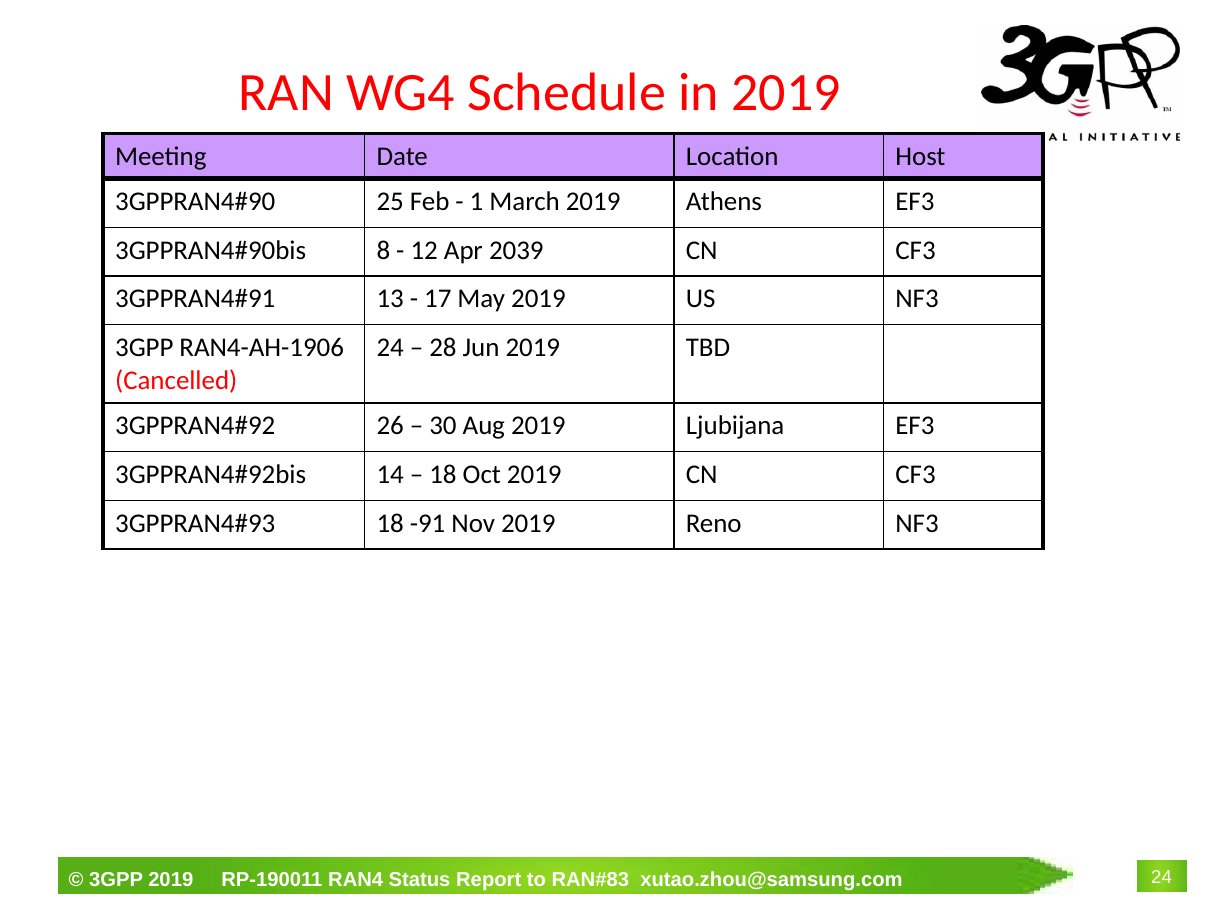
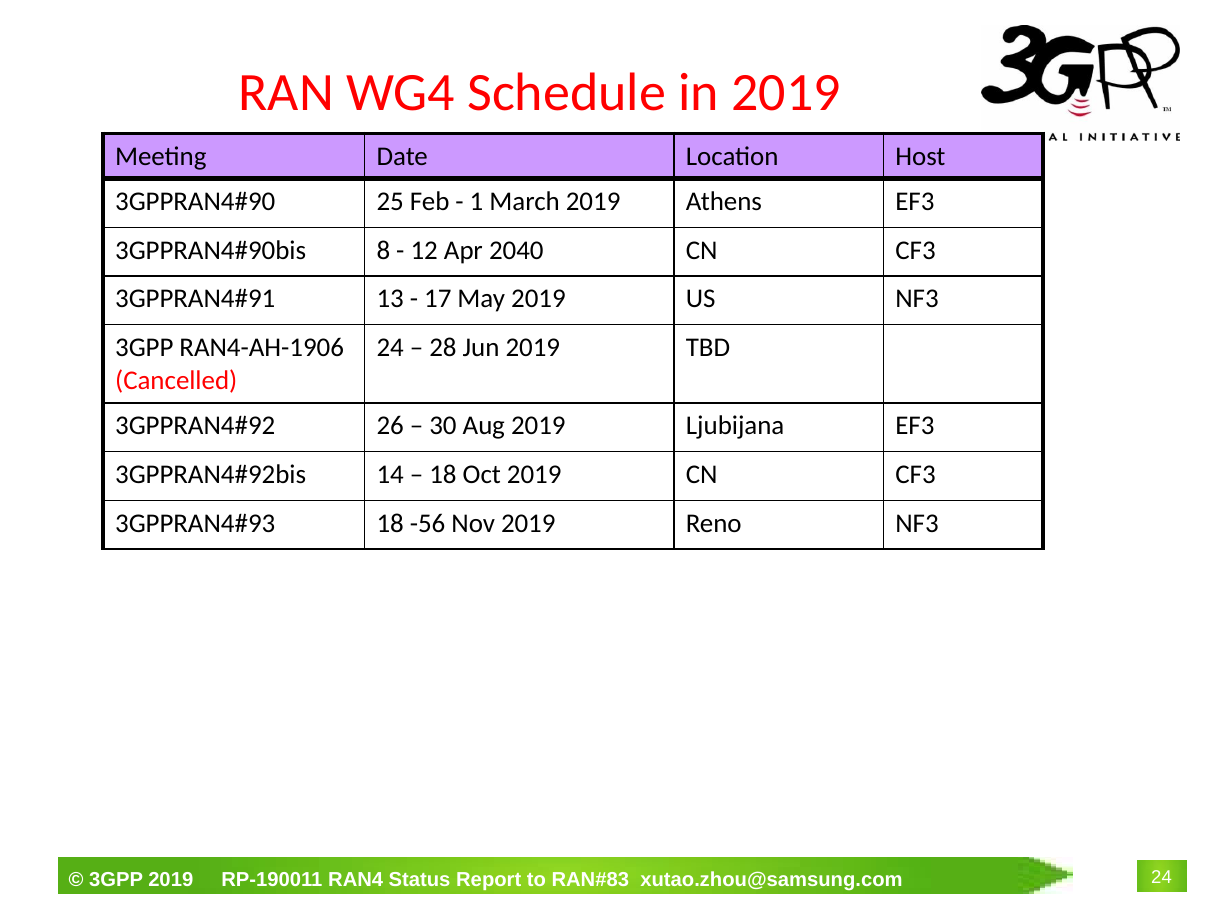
2039: 2039 -> 2040
-91: -91 -> -56
